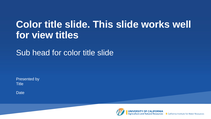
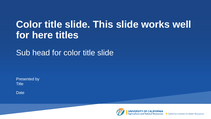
view: view -> here
